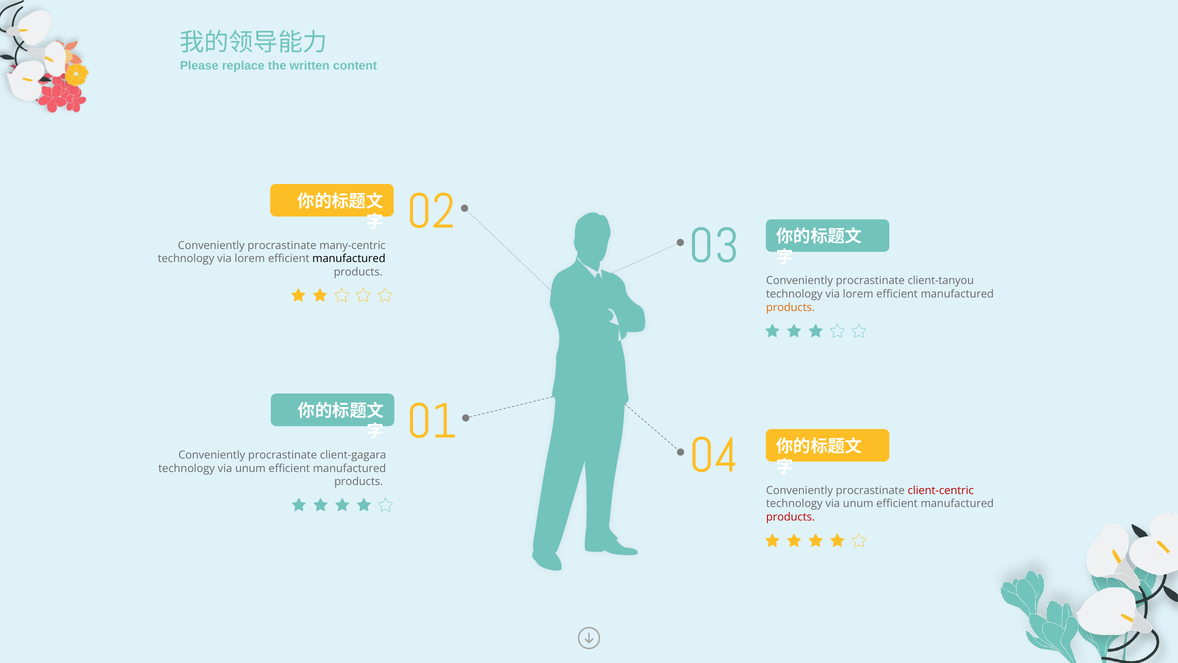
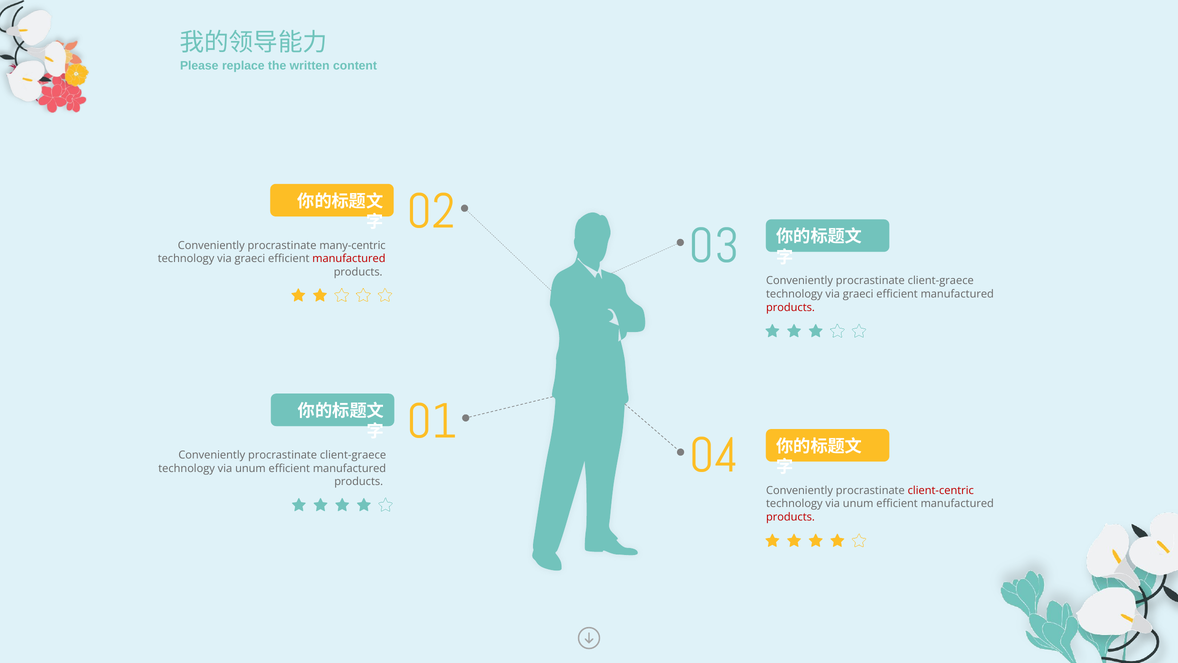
lorem at (250, 259): lorem -> graeci
manufactured at (349, 259) colour: black -> red
client-tanyou at (941, 281): client-tanyou -> client-graece
lorem at (858, 294): lorem -> graeci
products at (790, 307) colour: orange -> red
client-gagara at (353, 455): client-gagara -> client-graece
